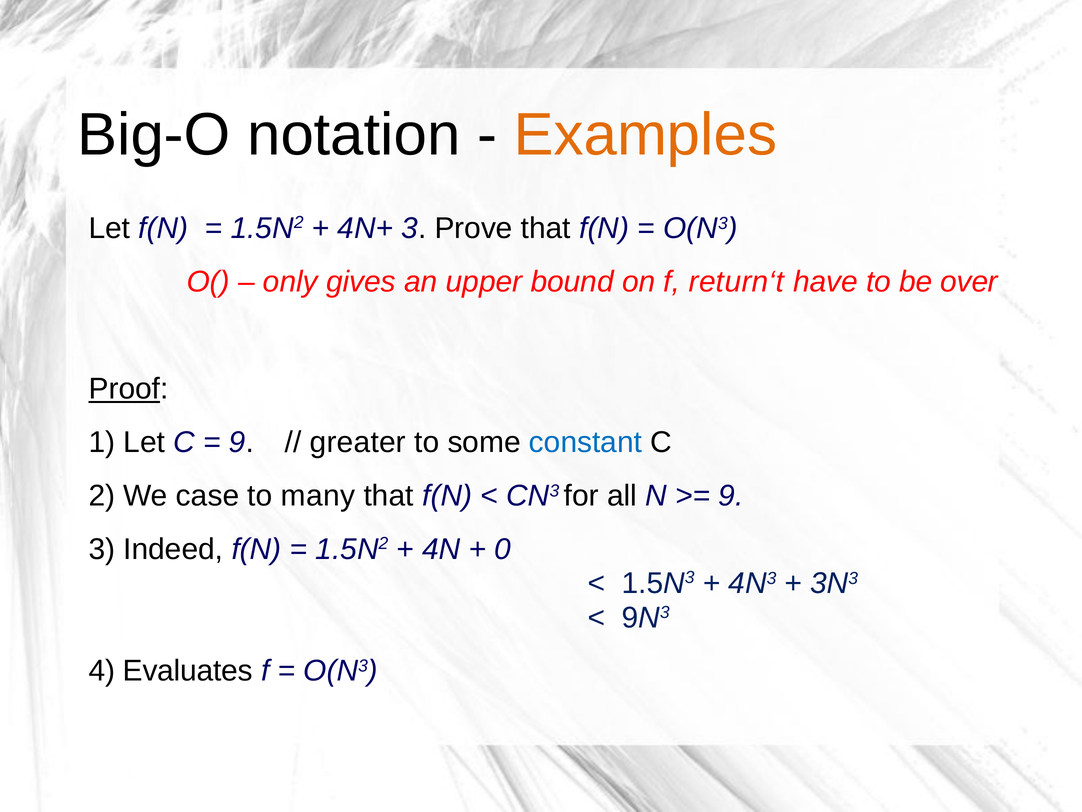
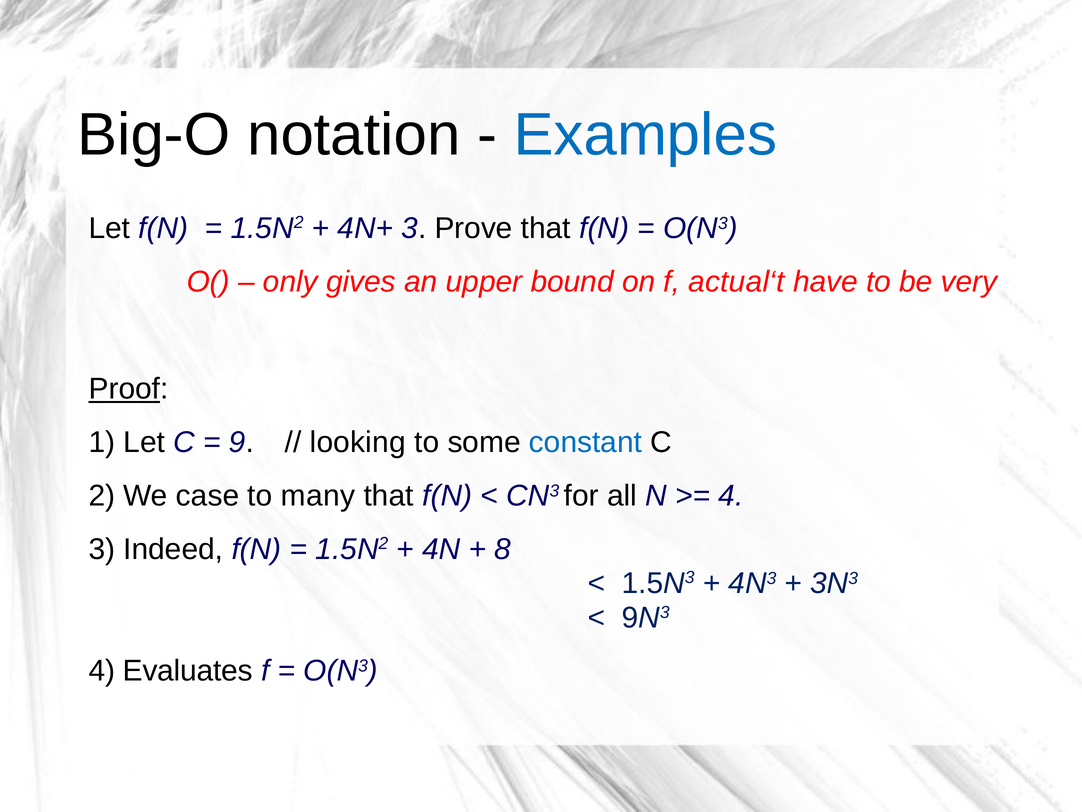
Examples colour: orange -> blue
return‘t: return‘t -> actual‘t
over: over -> very
greater: greater -> looking
9 at (731, 495): 9 -> 4
0: 0 -> 8
